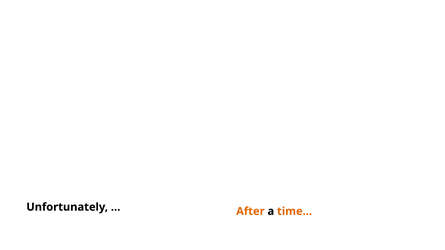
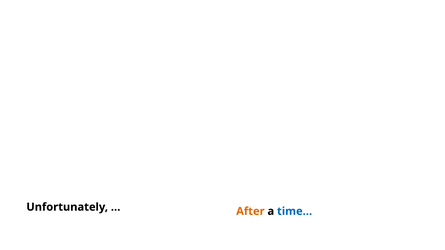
time… colour: orange -> blue
